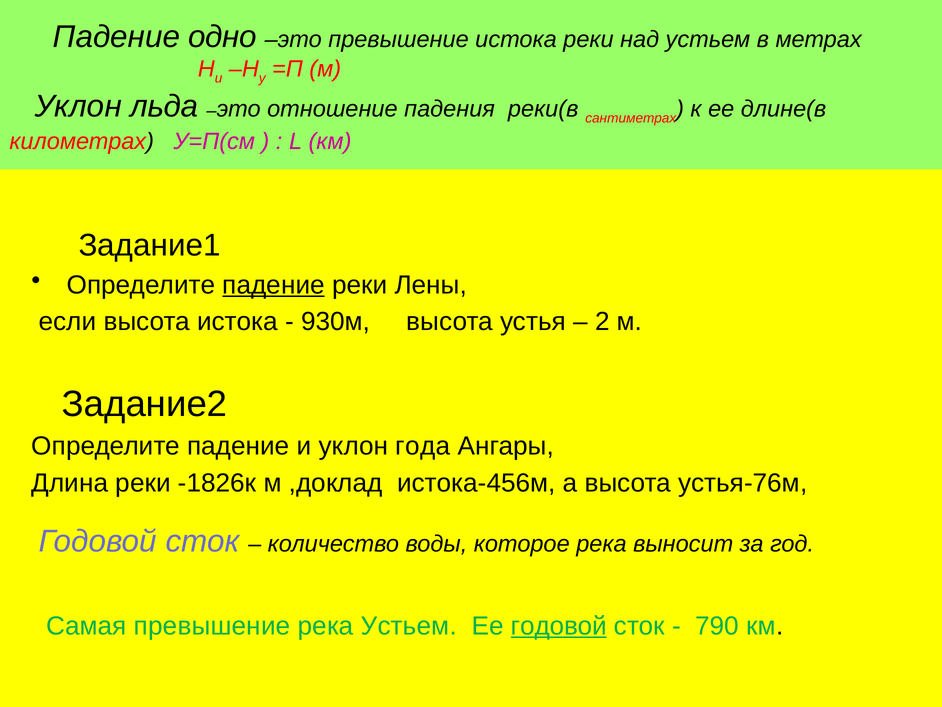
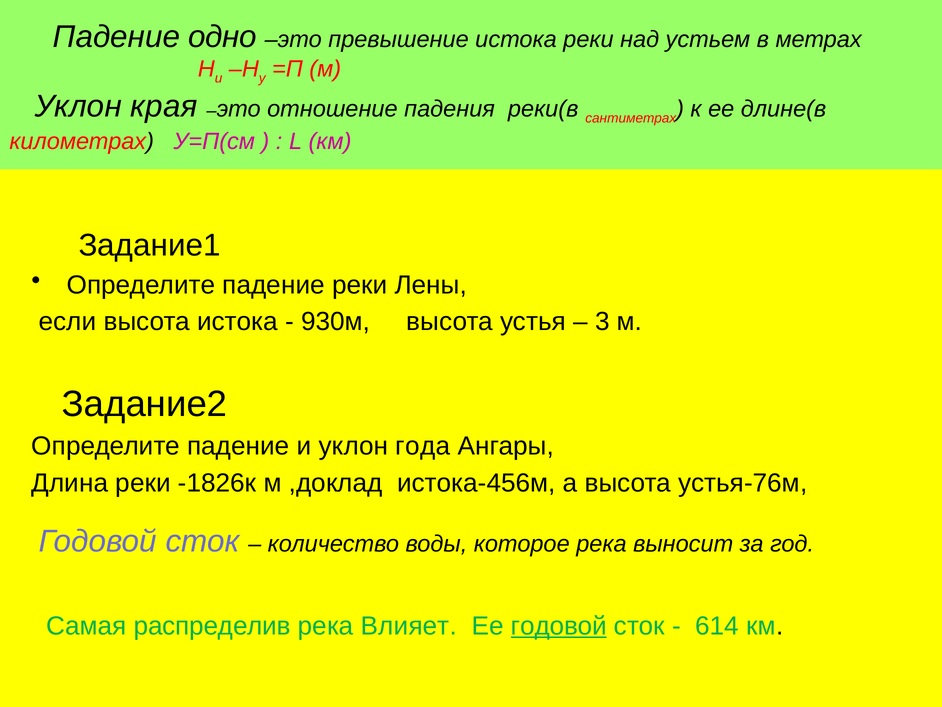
льда: льда -> края
падение at (274, 285) underline: present -> none
2: 2 -> 3
Самая превышение: превышение -> распределив
река Устьем: Устьем -> Влияет
790: 790 -> 614
